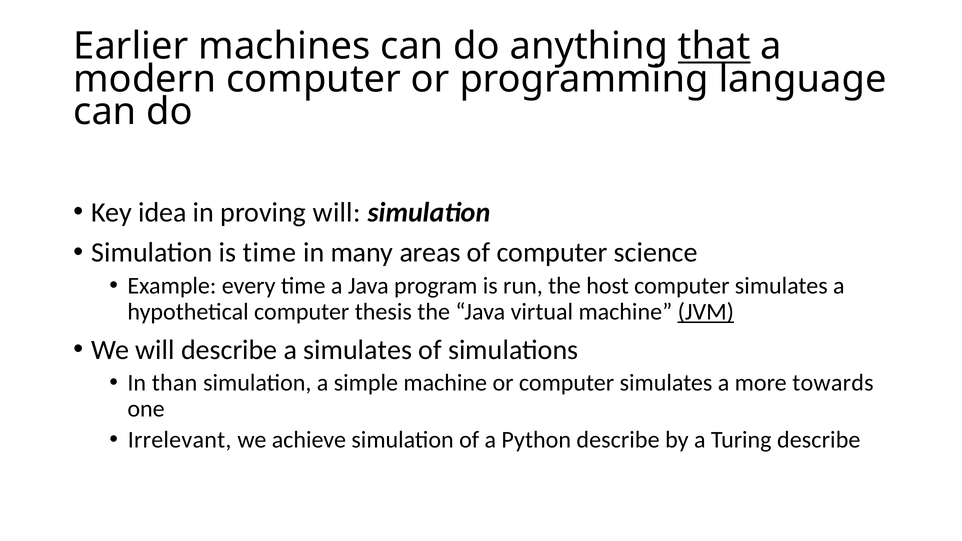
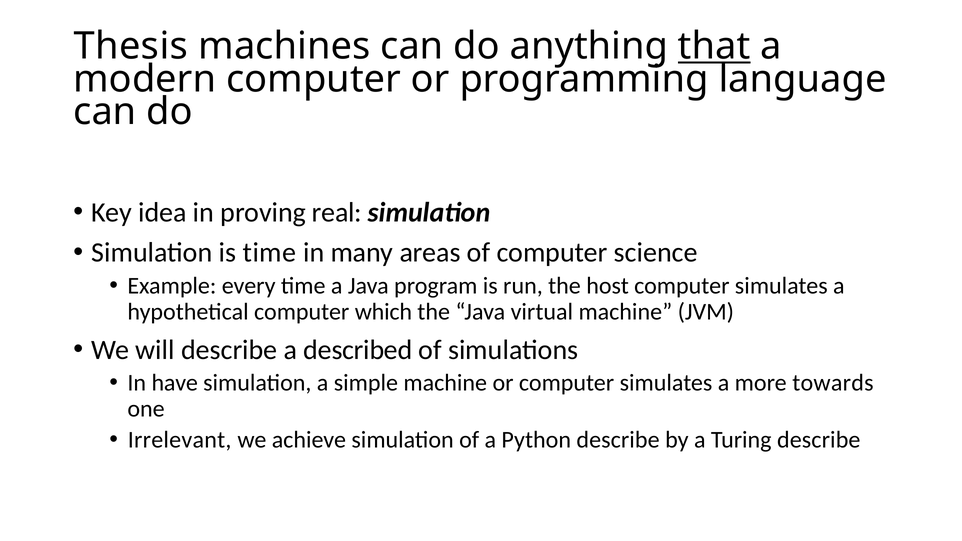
Earlier: Earlier -> Thesis
proving will: will -> real
thesis: thesis -> which
JVM underline: present -> none
a simulates: simulates -> described
than: than -> have
